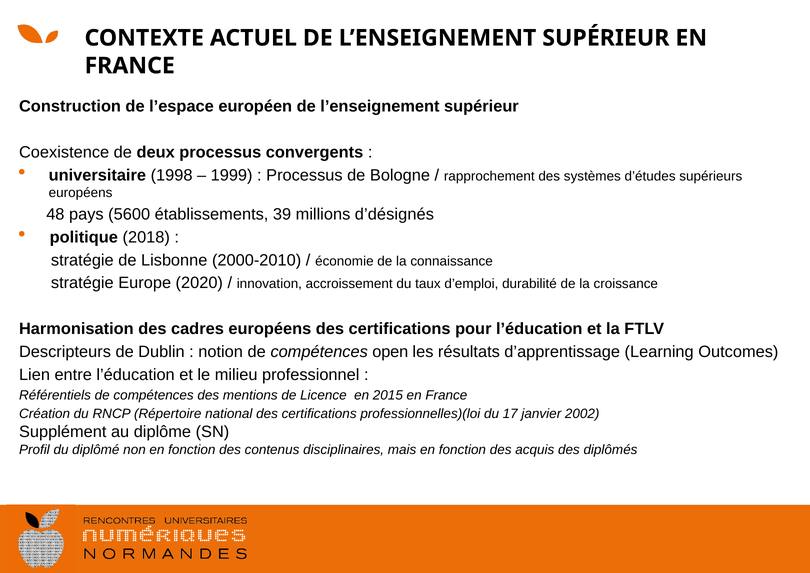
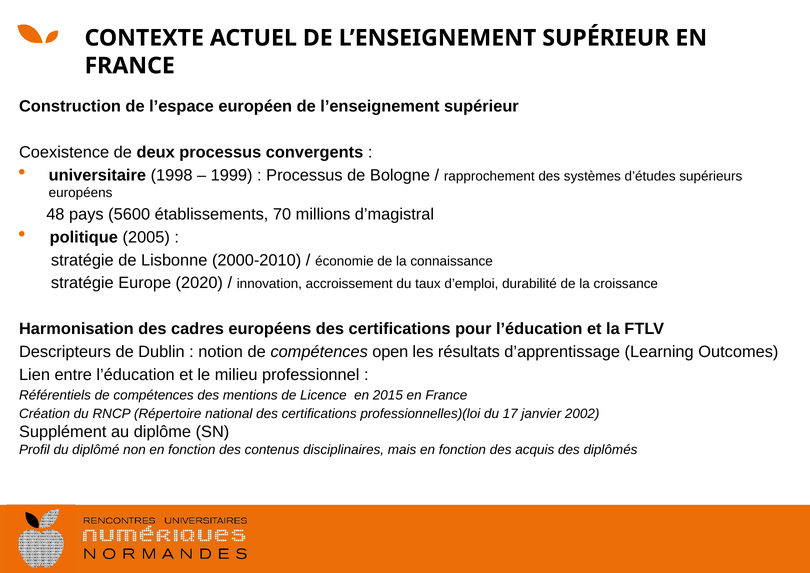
39: 39 -> 70
d’désignés: d’désignés -> d’magistral
2018: 2018 -> 2005
